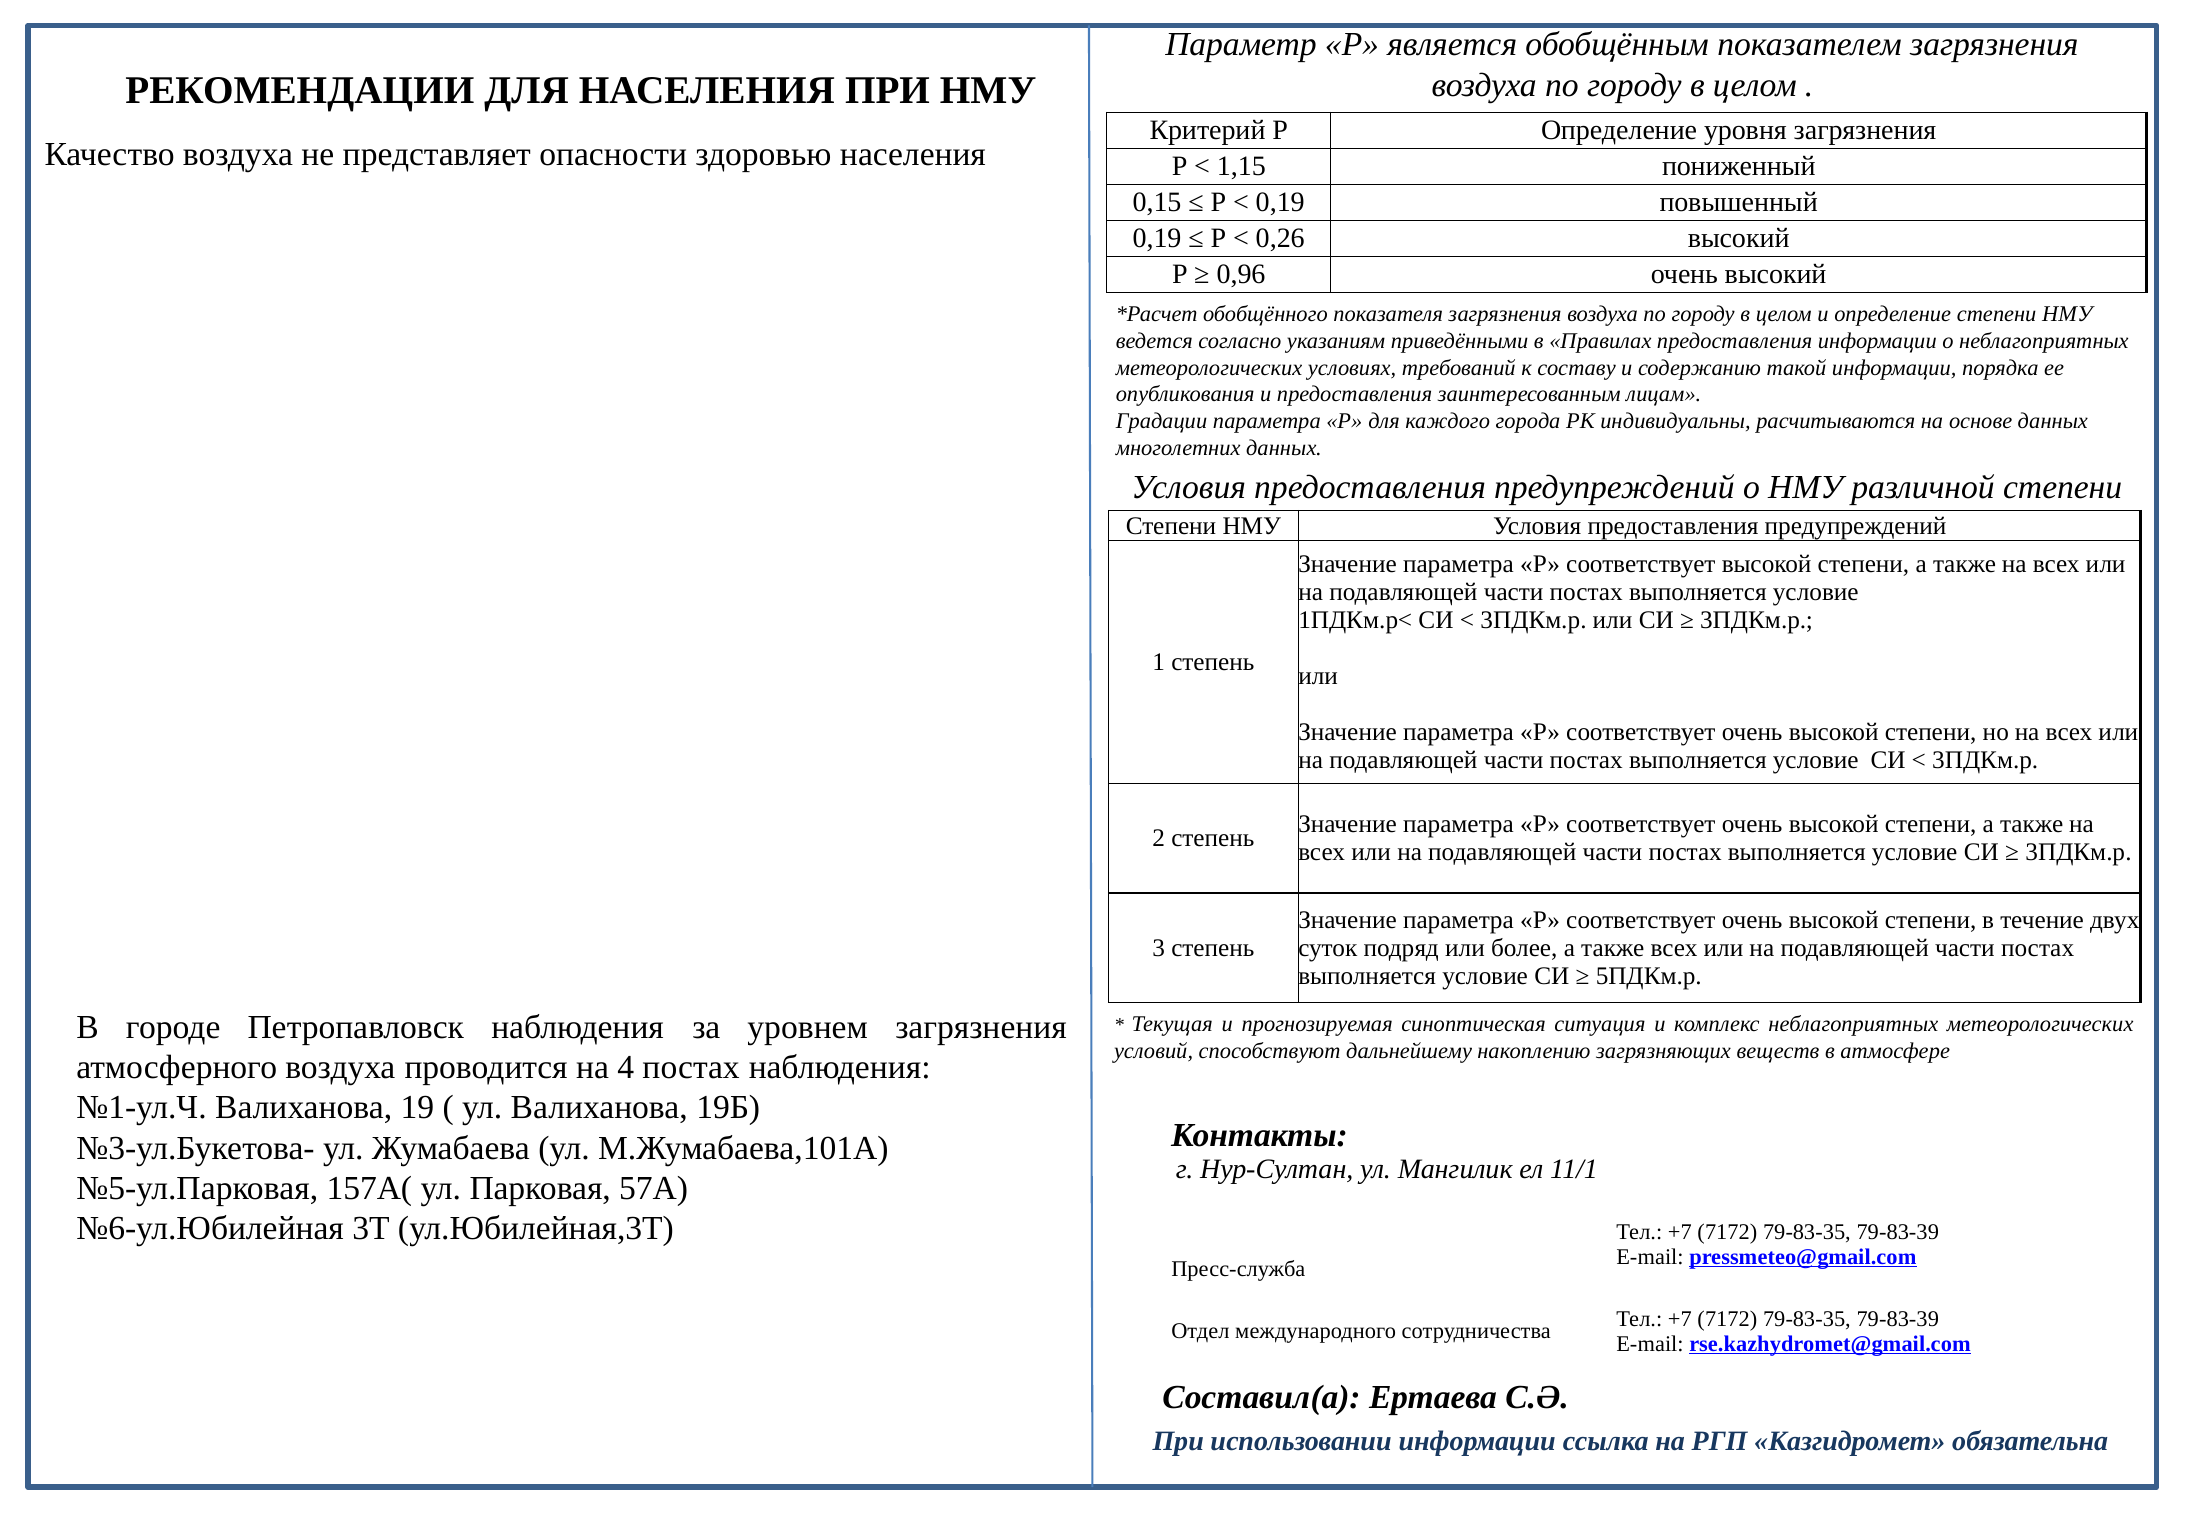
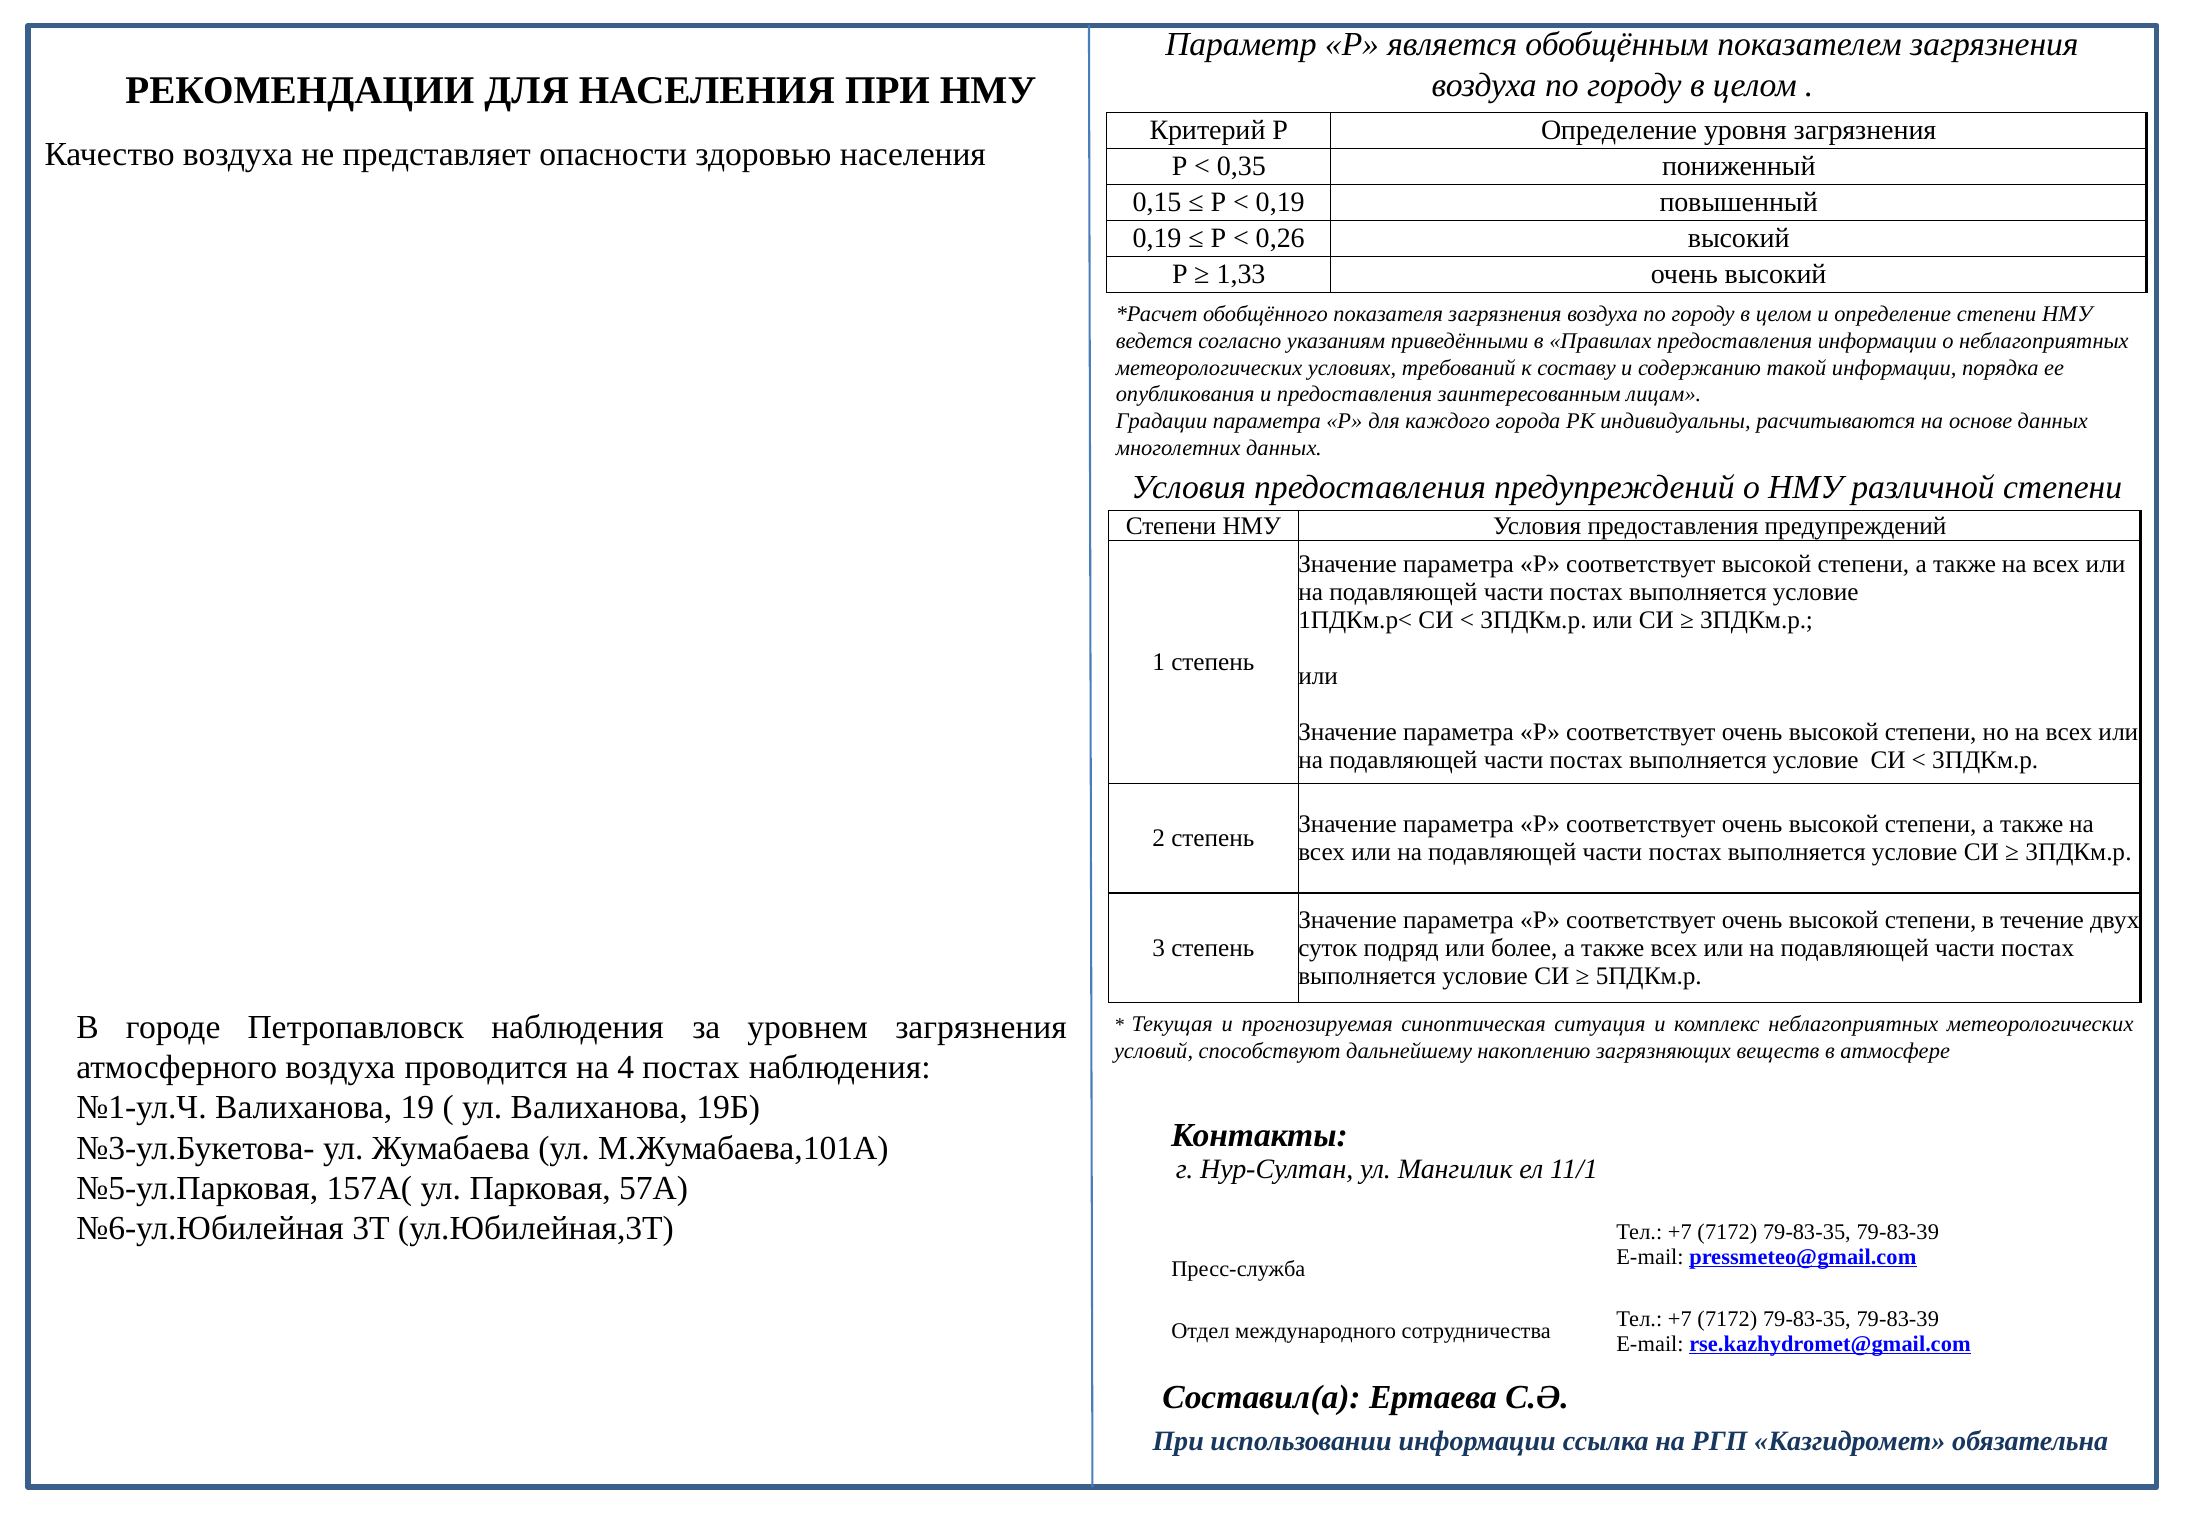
1,15: 1,15 -> 0,35
0,96: 0,96 -> 1,33
